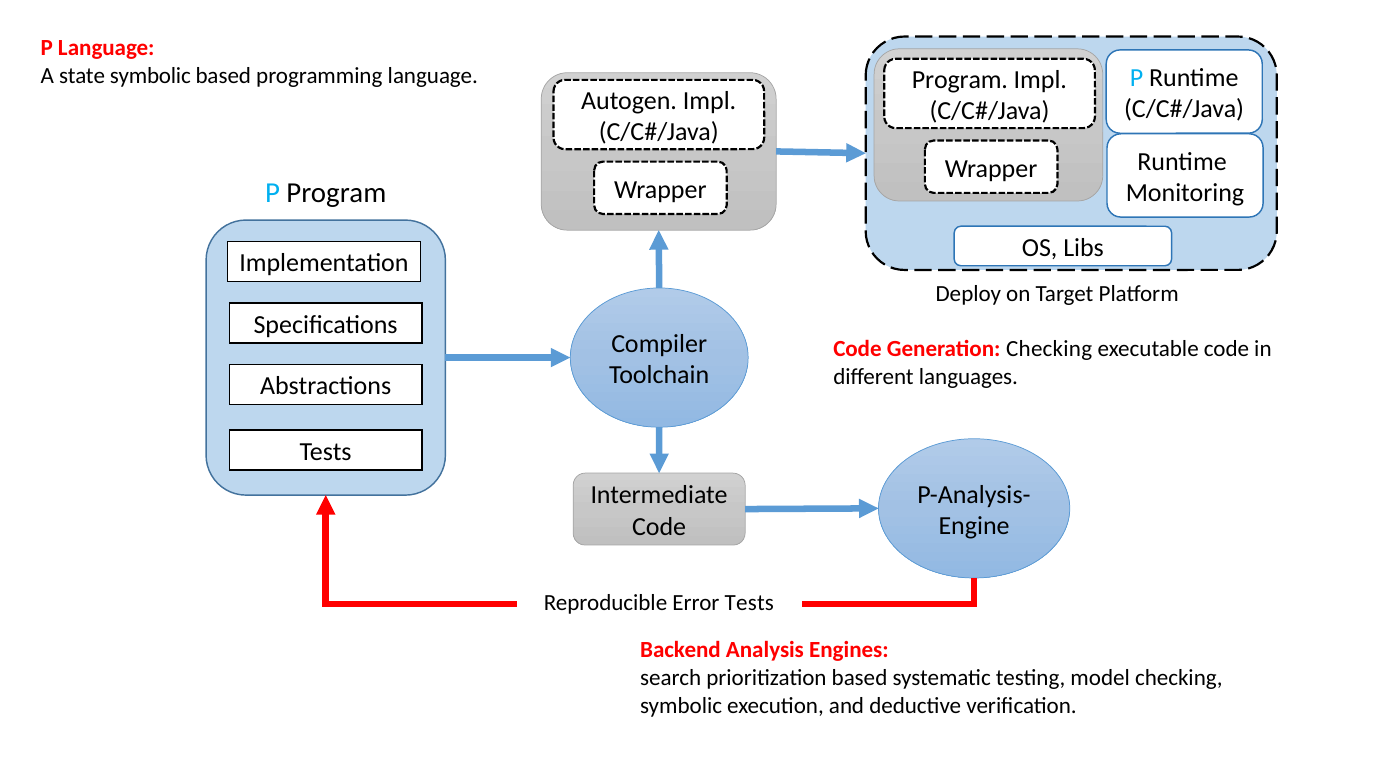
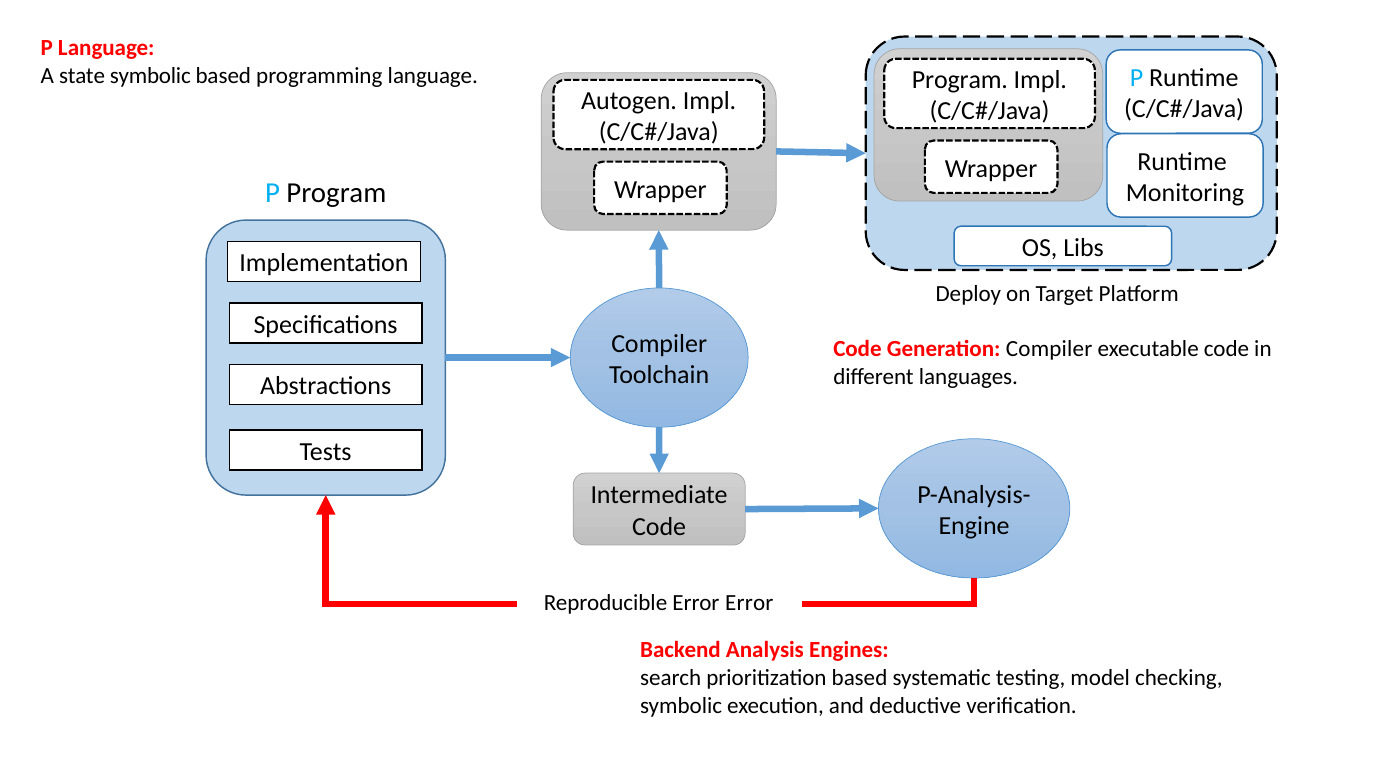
Generation Checking: Checking -> Compiler
Error Tests: Tests -> Error
